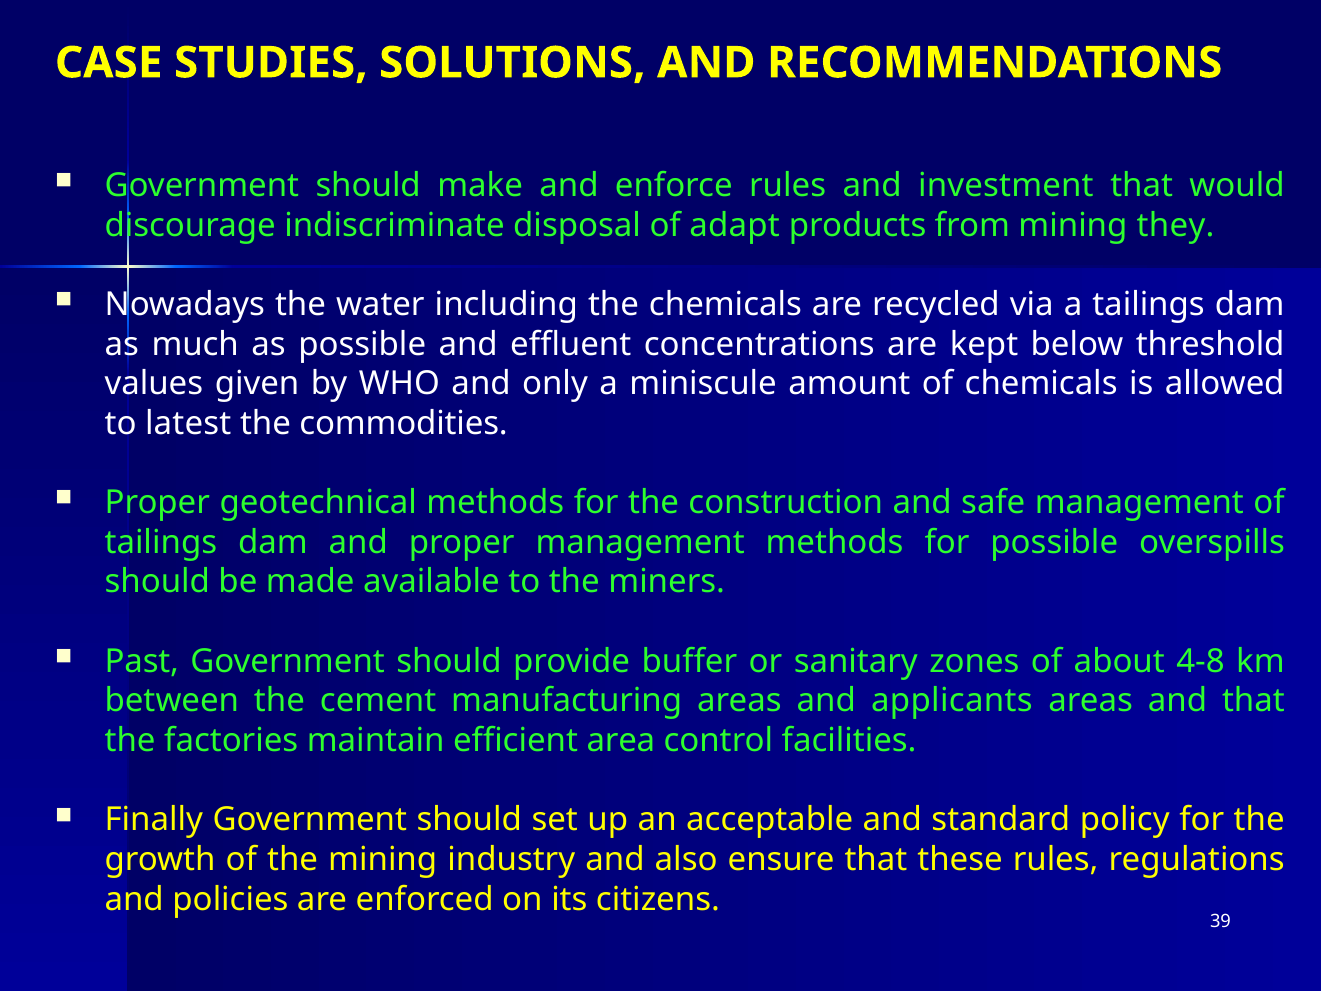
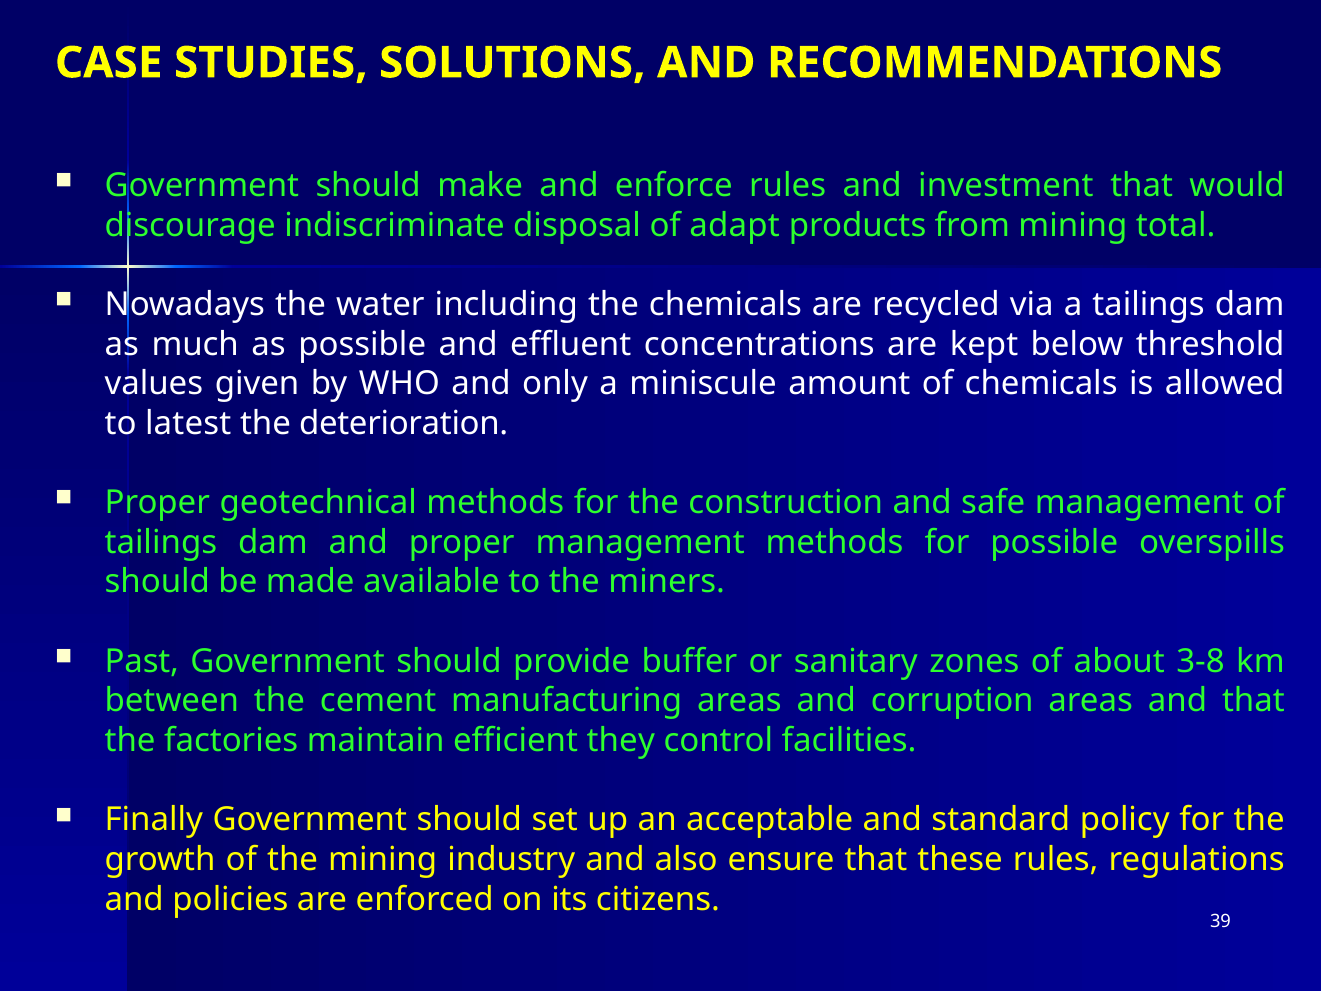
they: they -> total
commodities: commodities -> deterioration
4-8: 4-8 -> 3-8
applicants: applicants -> corruption
area: area -> they
